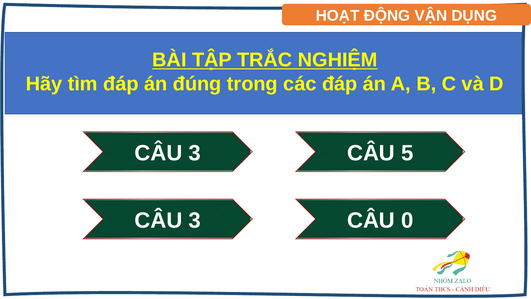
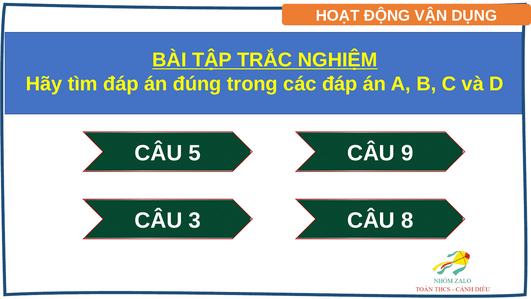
3 at (195, 153): 3 -> 5
5: 5 -> 9
0: 0 -> 8
